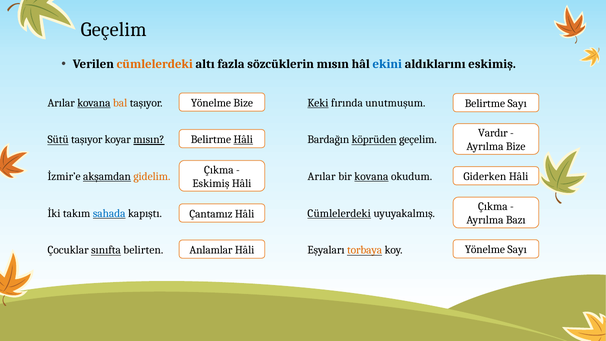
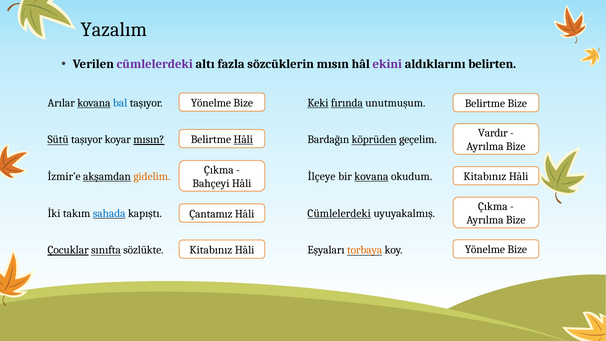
Geçelim at (114, 29): Geçelim -> Yazalım
cümlelerdeki at (155, 64) colour: orange -> purple
ekini colour: blue -> purple
aldıklarını eskimiş: eskimiş -> belirten
bal colour: orange -> blue
fırında underline: none -> present
Belirtme Sayı: Sayı -> Bize
Arılar at (322, 176): Arılar -> İlçeye
Giderken at (485, 176): Giderken -> Kitabınız
Eskimiş at (211, 183): Eskimiş -> Bahçeyi
Bazı at (516, 220): Bazı -> Bize
Sayı at (517, 250): Sayı -> Bize
Anlamlar at (211, 250): Anlamlar -> Kitabınız
Çocuklar underline: none -> present
belirten: belirten -> sözlükte
